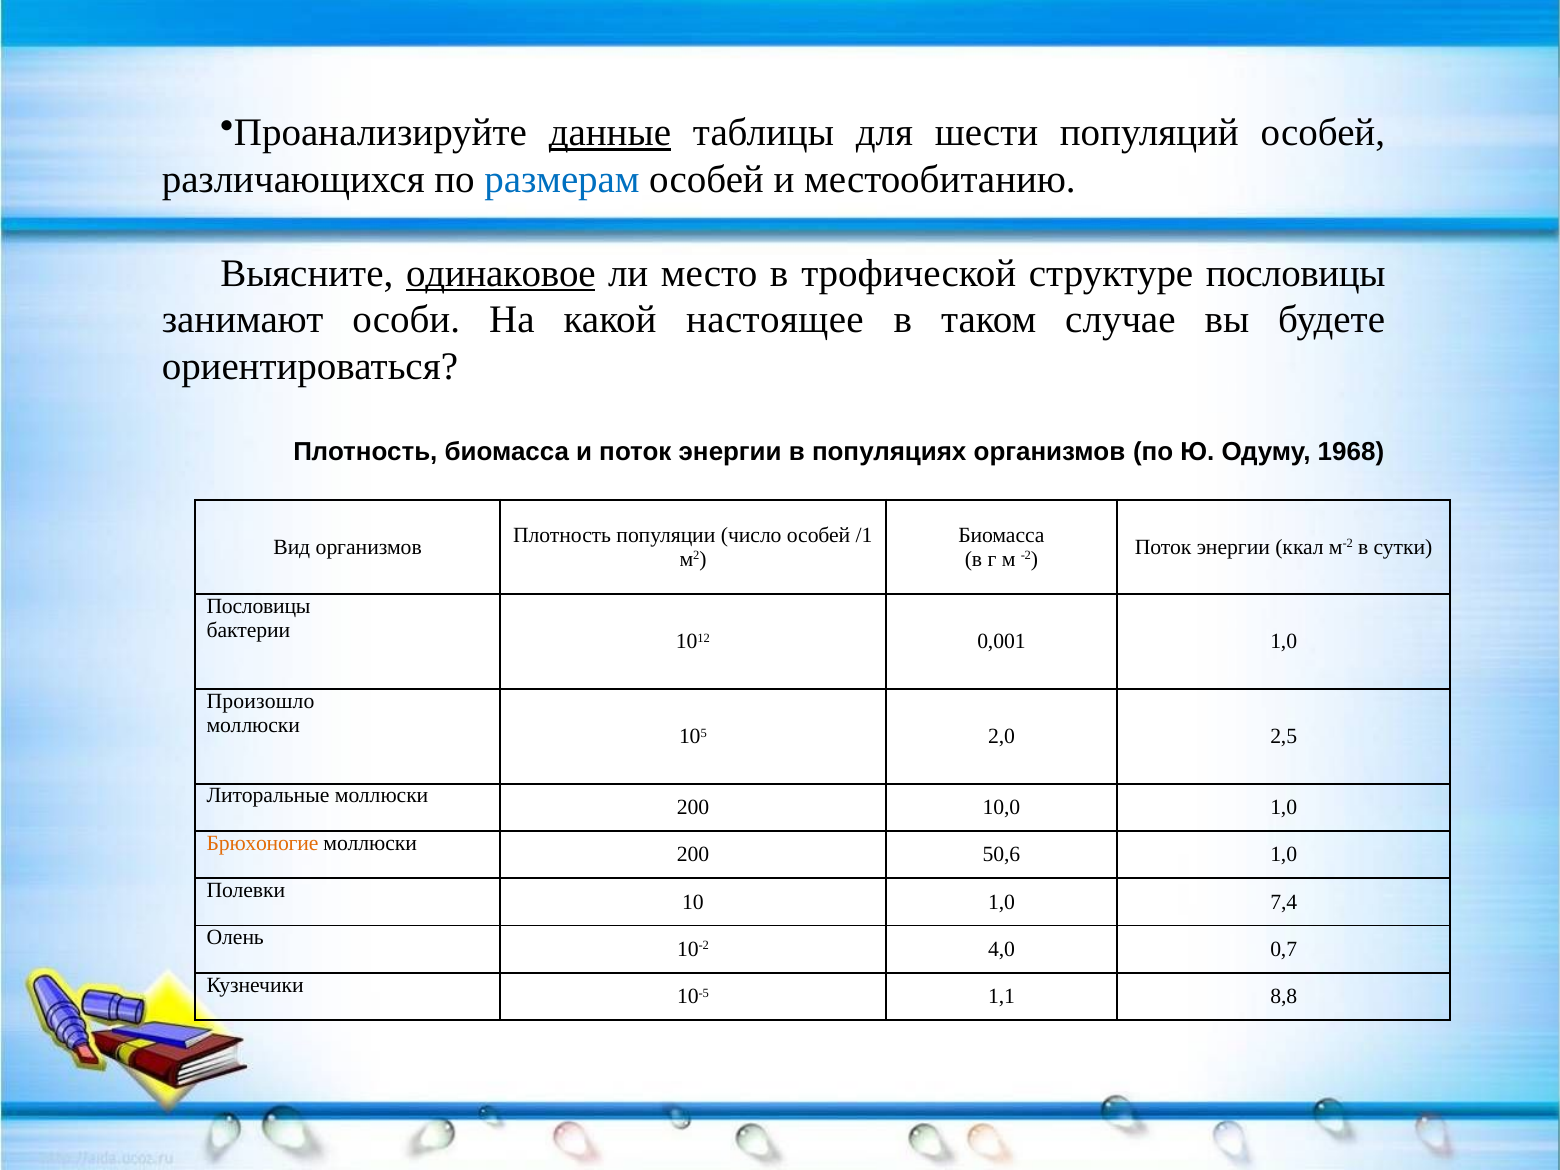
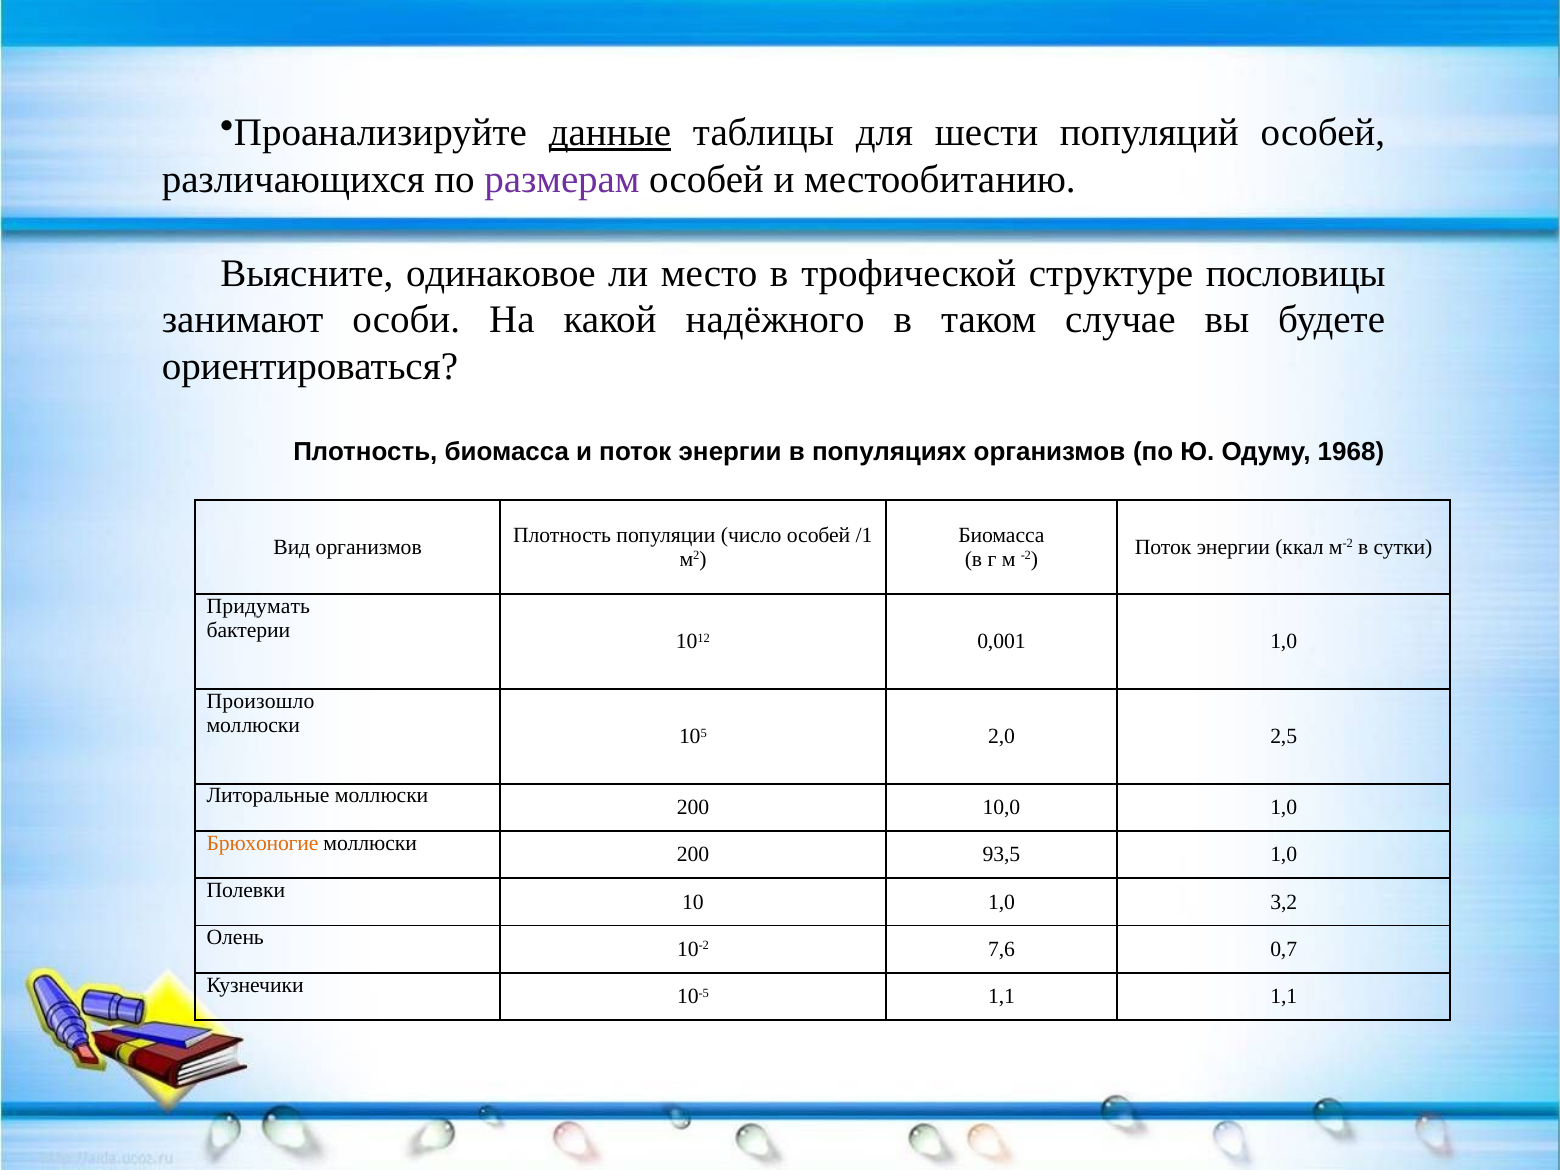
размерам colour: blue -> purple
одинаковое underline: present -> none
настоящее: настоящее -> надёжного
Пословицы at (259, 606): Пословицы -> Придумать
50,6: 50,6 -> 93,5
7,4: 7,4 -> 3,2
4,0: 4,0 -> 7,6
1,1 8,8: 8,8 -> 1,1
